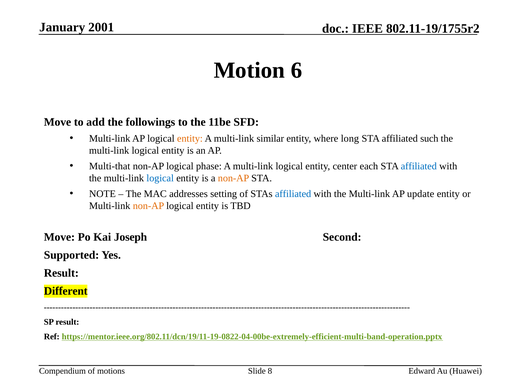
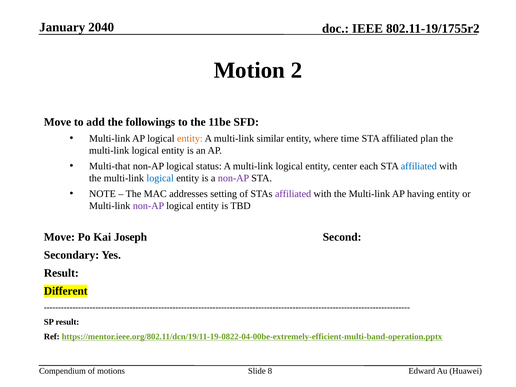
2001: 2001 -> 2040
6: 6 -> 2
long: long -> time
such: such -> plan
phase: phase -> status
non-AP at (234, 178) colour: orange -> purple
affiliated at (293, 194) colour: blue -> purple
update: update -> having
non-AP at (148, 206) colour: orange -> purple
Supported: Supported -> Secondary
